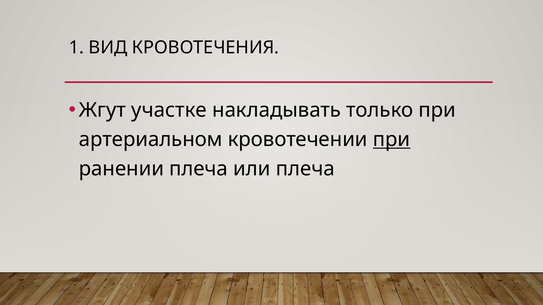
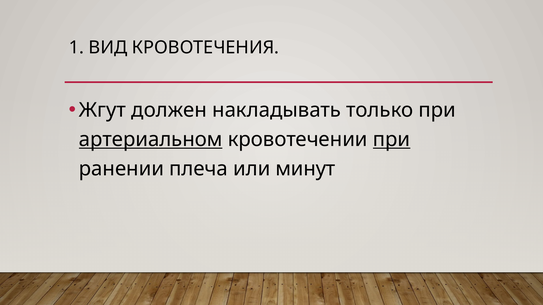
участке: участке -> должен
артериальном underline: none -> present
или плеча: плеча -> минут
